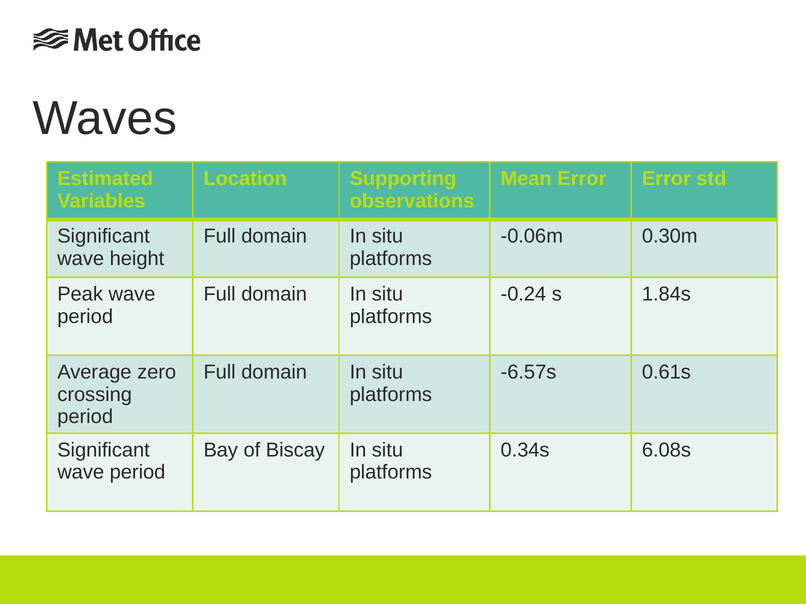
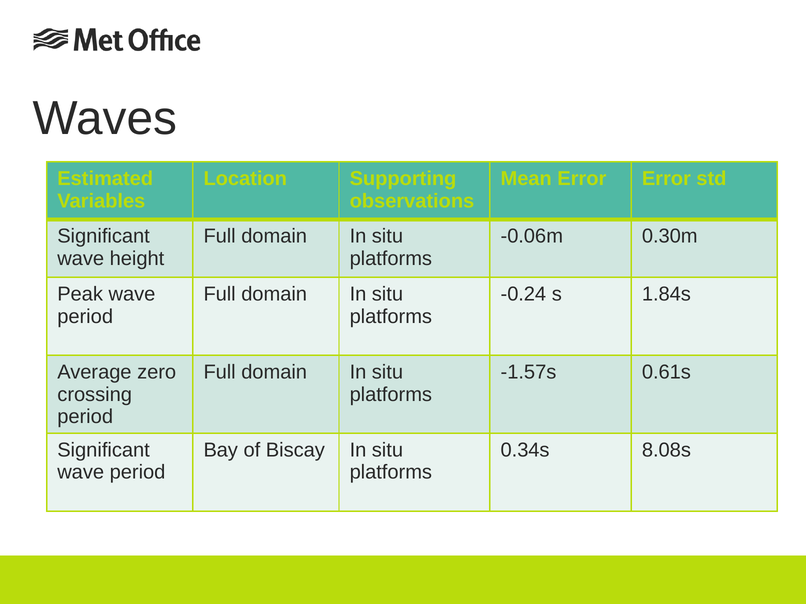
-6.57s: -6.57s -> -1.57s
6.08s: 6.08s -> 8.08s
